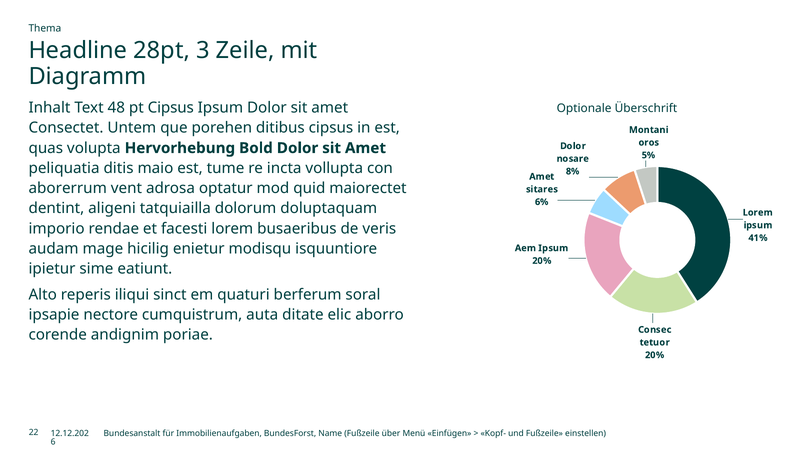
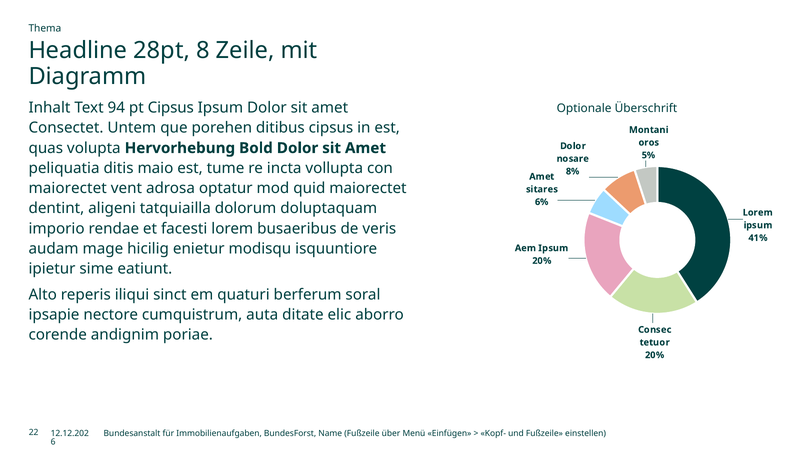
3: 3 -> 8
48: 48 -> 94
aborerrum at (68, 188): aborerrum -> maiorectet
